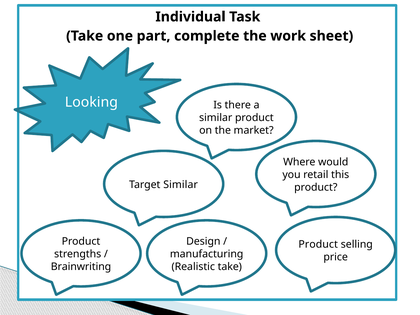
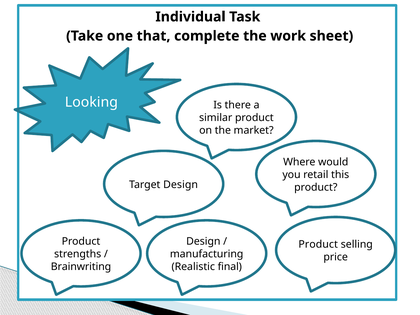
part: part -> that
Target Similar: Similar -> Design
Realistic take: take -> final
